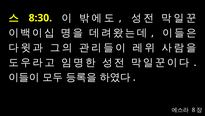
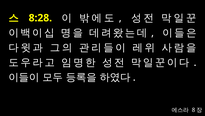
8:30: 8:30 -> 8:28
